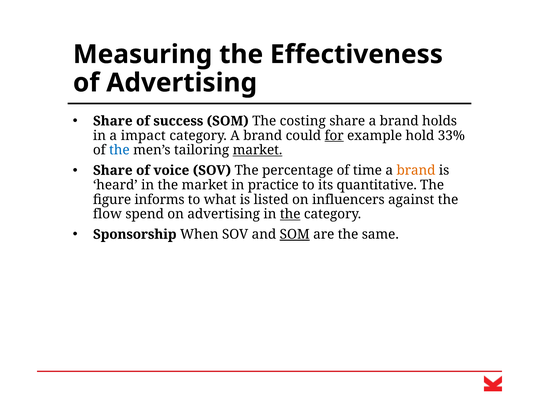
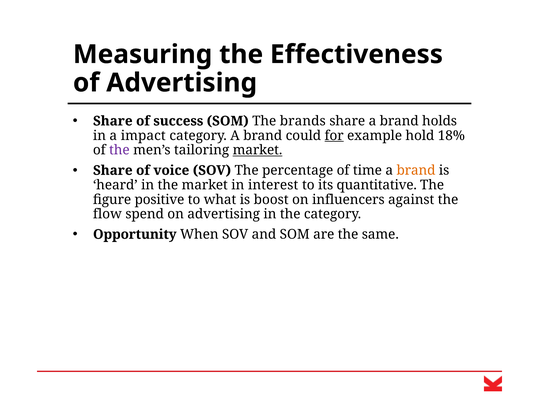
costing: costing -> brands
33%: 33% -> 18%
the at (119, 150) colour: blue -> purple
practice: practice -> interest
informs: informs -> positive
listed: listed -> boost
the at (290, 214) underline: present -> none
Sponsorship: Sponsorship -> Opportunity
SOM at (295, 234) underline: present -> none
